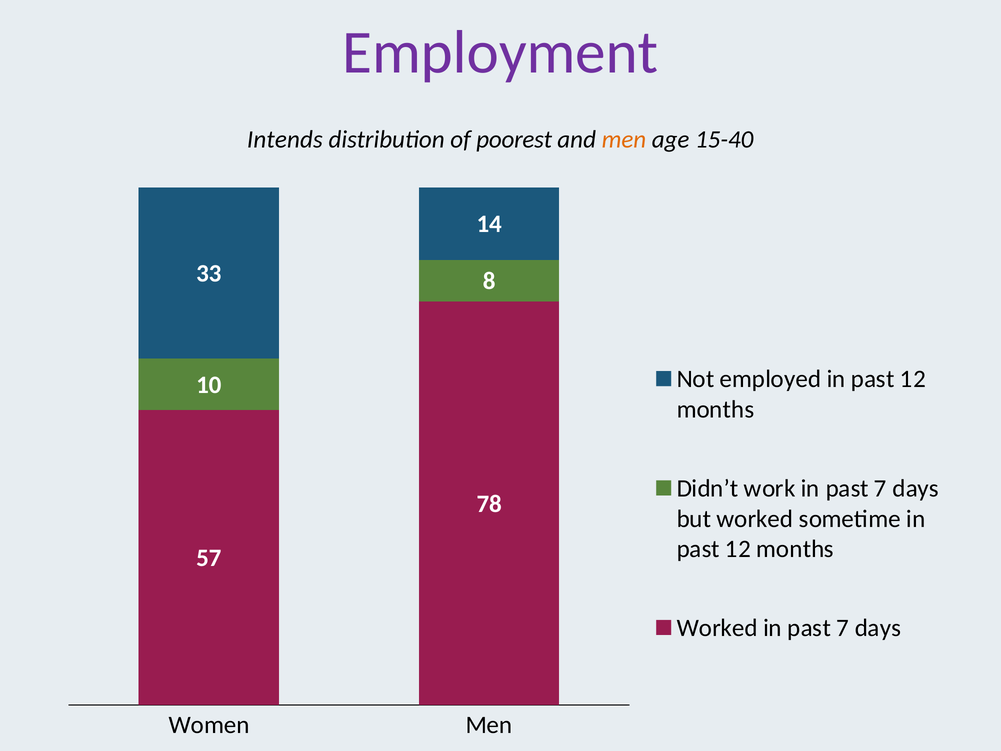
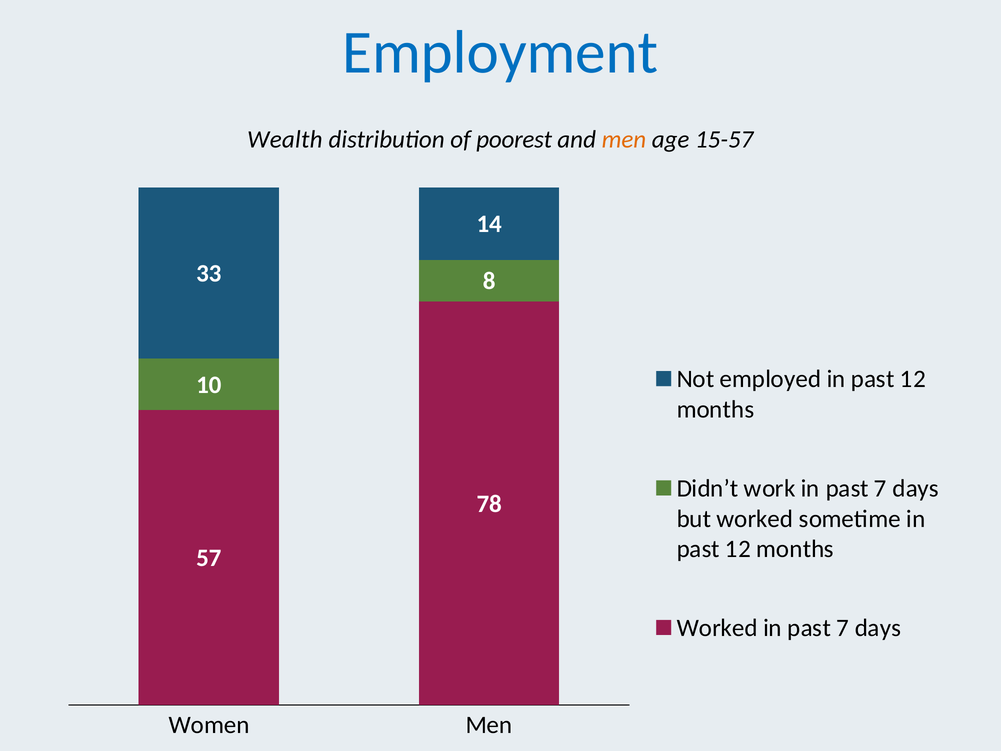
Employment colour: purple -> blue
Intends: Intends -> Wealth
15-40: 15-40 -> 15-57
